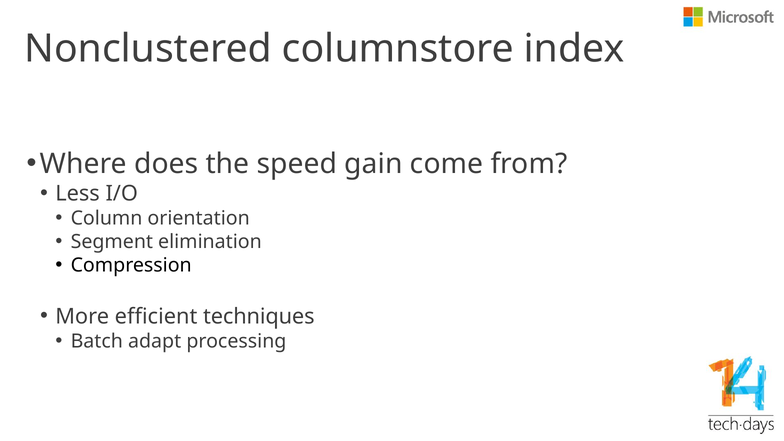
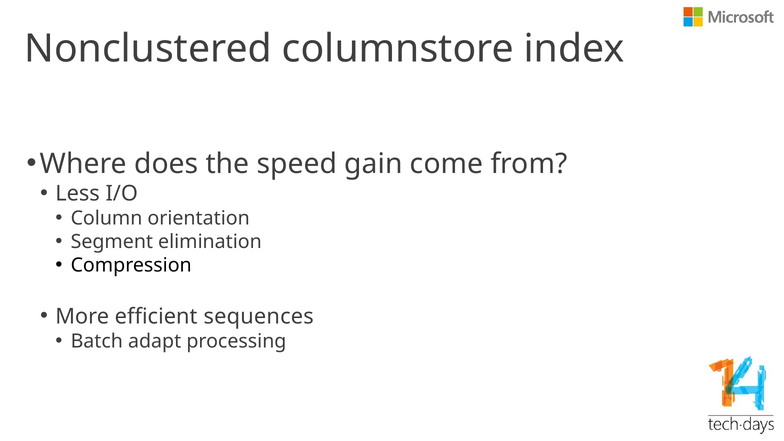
techniques: techniques -> sequences
